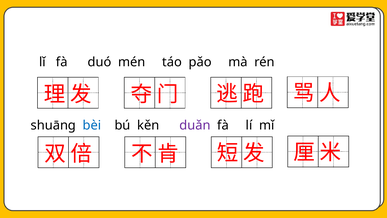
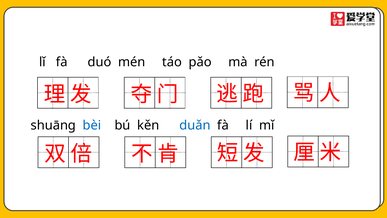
duǎn colour: purple -> blue
